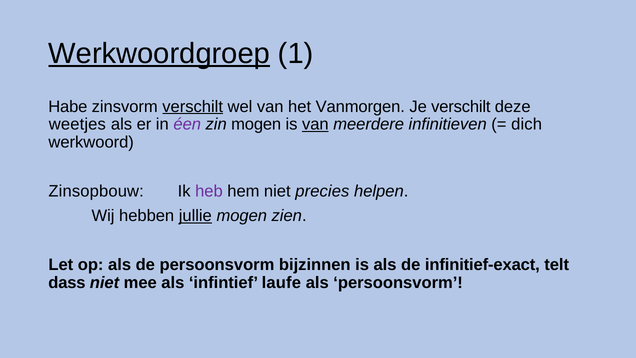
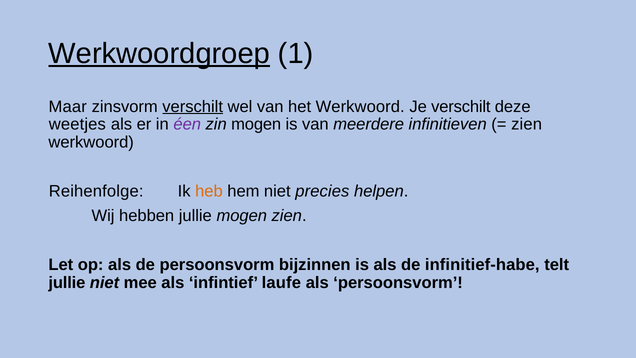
Habe: Habe -> Maar
het Vanmorgen: Vanmorgen -> Werkwoord
van at (315, 124) underline: present -> none
dich at (527, 124): dich -> zien
Zinsopbouw: Zinsopbouw -> Reihenfolge
heb colour: purple -> orange
jullie at (195, 216) underline: present -> none
infinitief-exact: infinitief-exact -> infinitief-habe
dass at (67, 283): dass -> jullie
